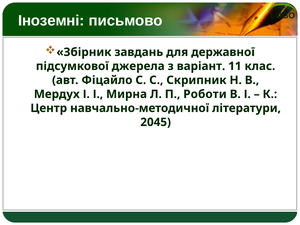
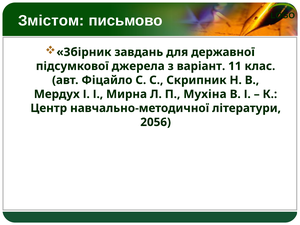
Іноземні: Іноземні -> Змістом
Роботи: Роботи -> Мухіна
2045: 2045 -> 2056
